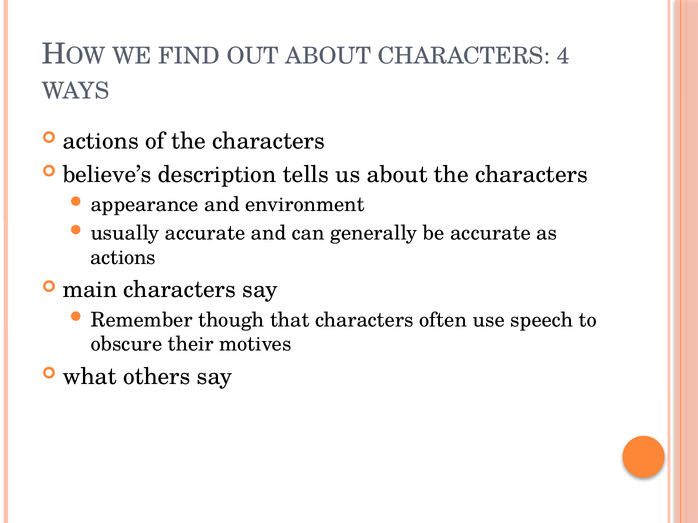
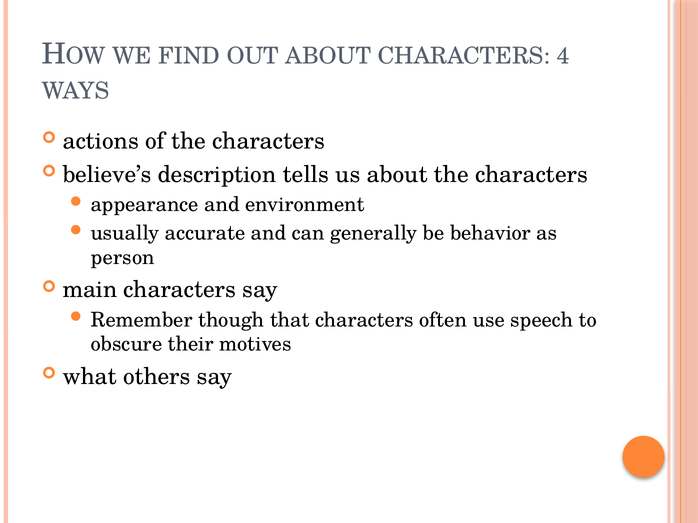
be accurate: accurate -> behavior
actions at (123, 258): actions -> person
